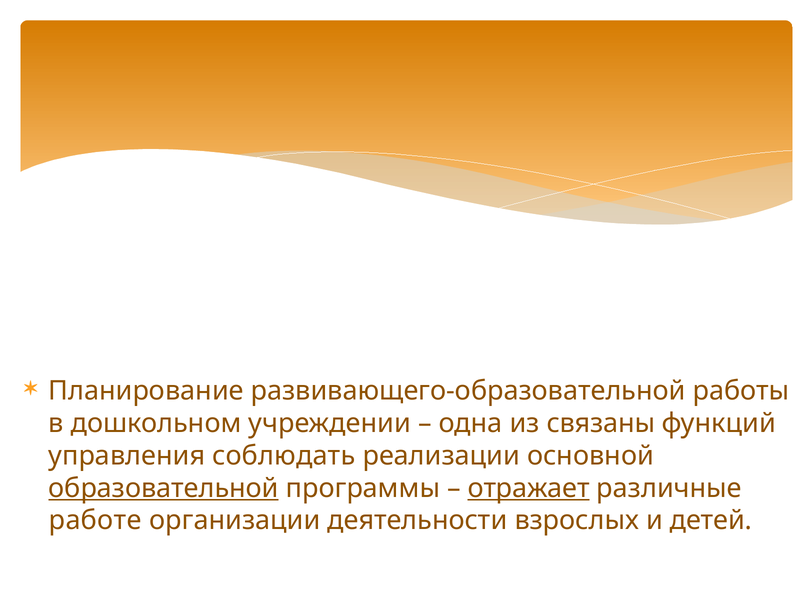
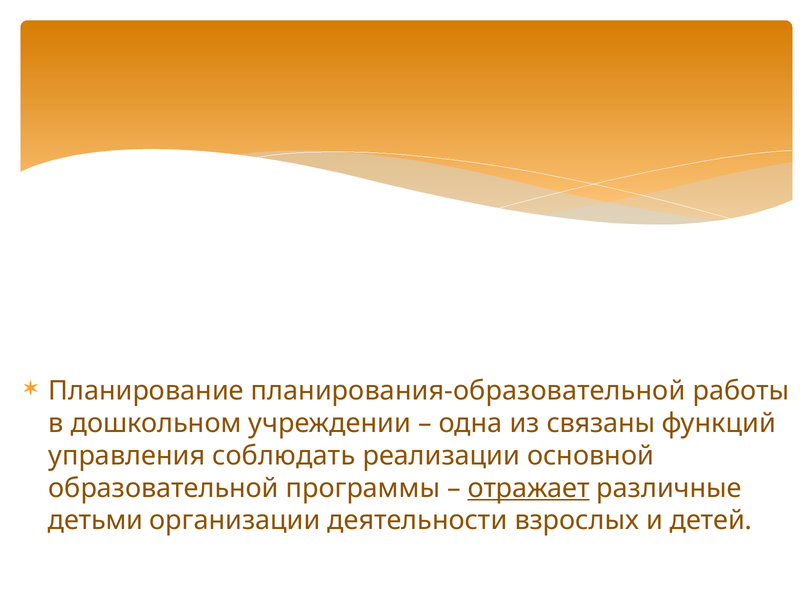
развивающего-образовательной: развивающего-образовательной -> планирования-образовательной
образовательной underline: present -> none
работе: работе -> детьми
